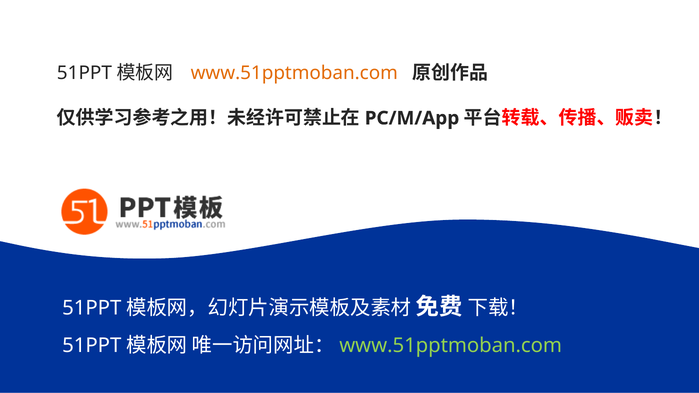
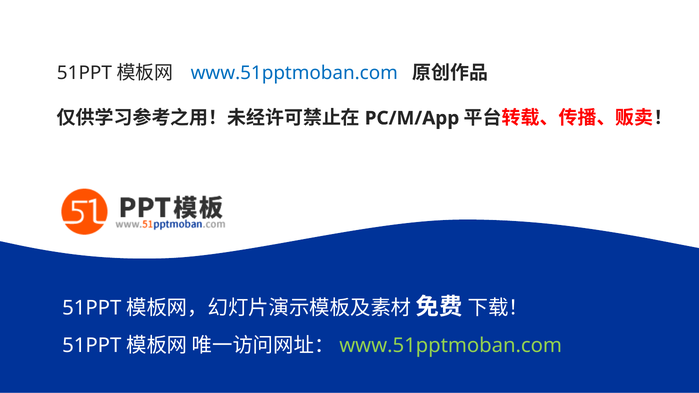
www.51pptmoban.com at (294, 73) colour: orange -> blue
